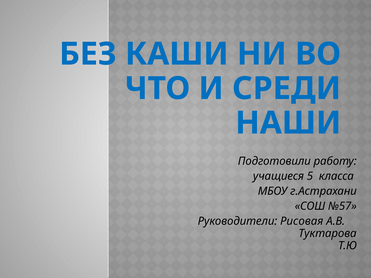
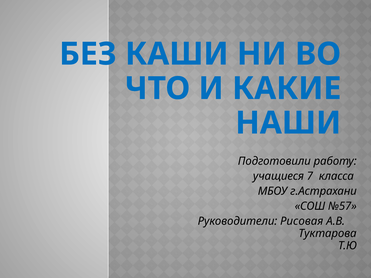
СРЕДИ: СРЕДИ -> КАКИЕ
5: 5 -> 7
